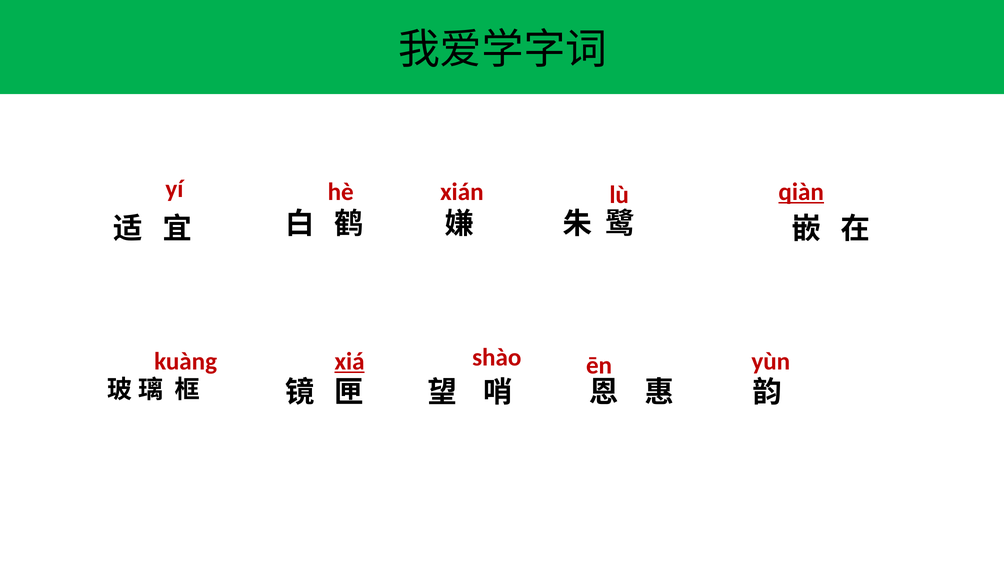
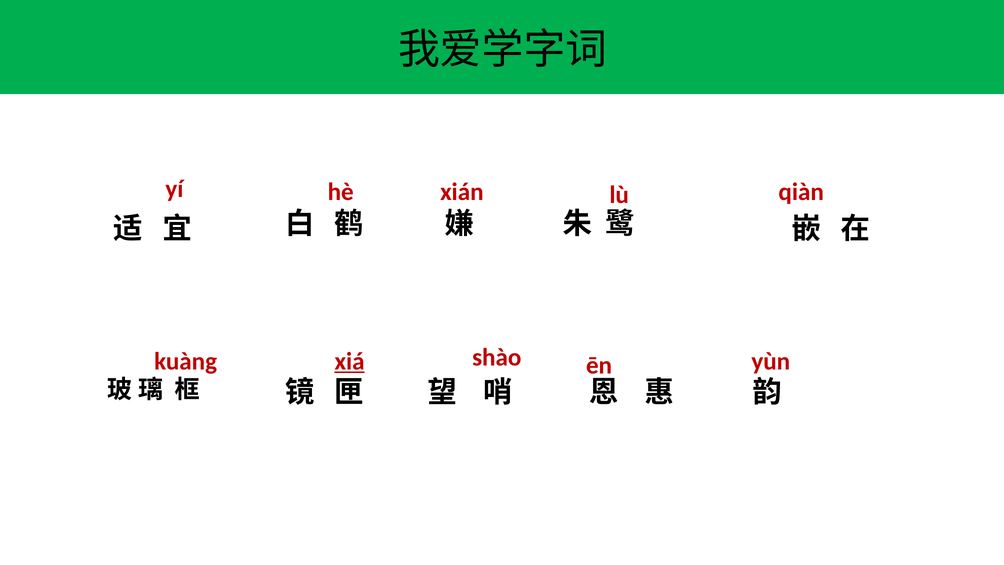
qiàn underline: present -> none
